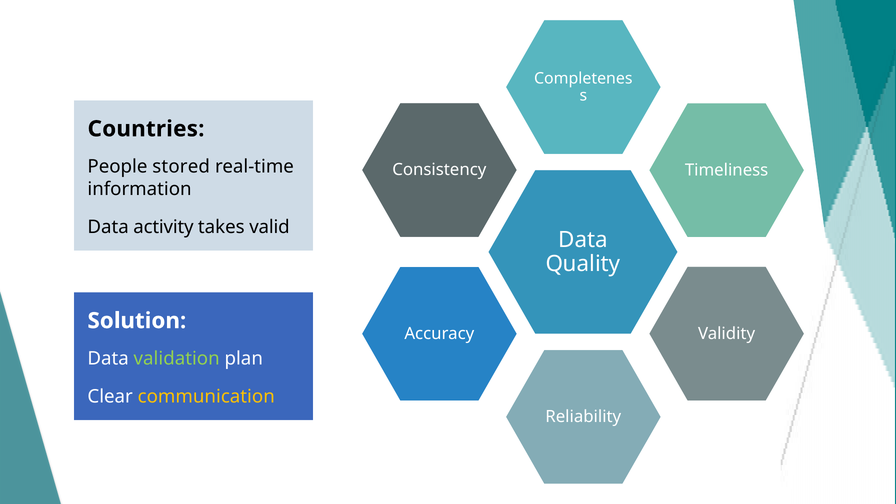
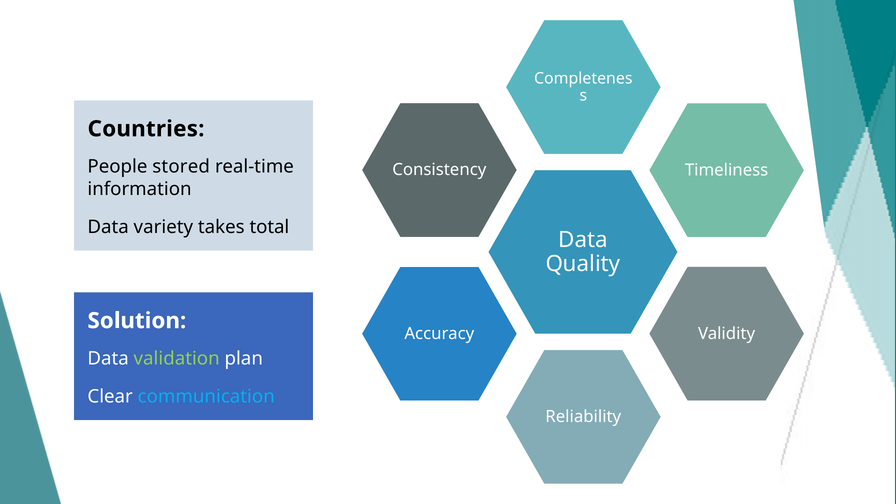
activity: activity -> variety
valid: valid -> total
communication colour: yellow -> light blue
